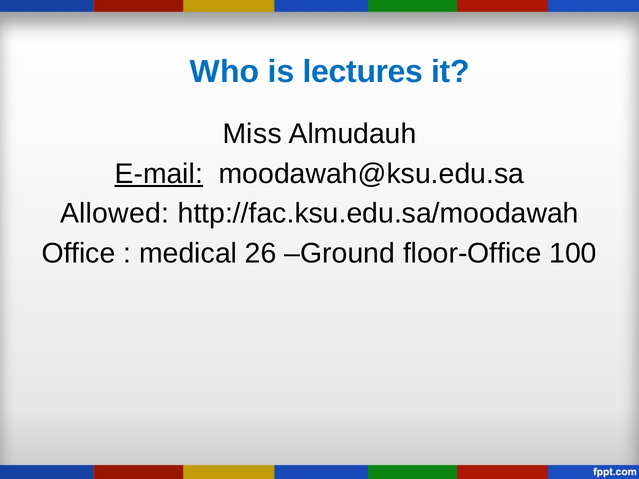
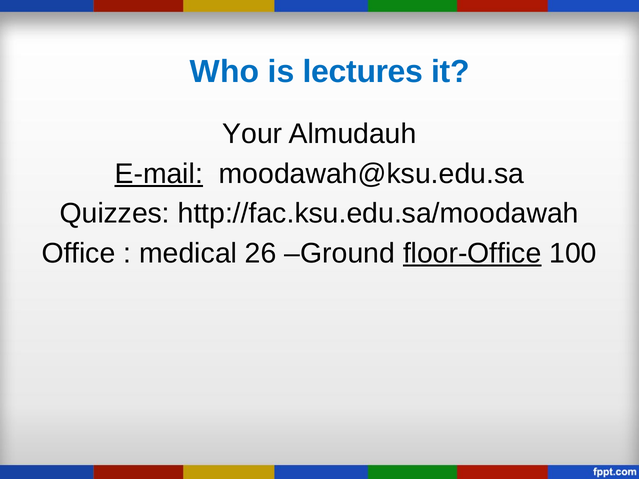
Miss: Miss -> Your
Allowed: Allowed -> Quizzes
floor-Office underline: none -> present
